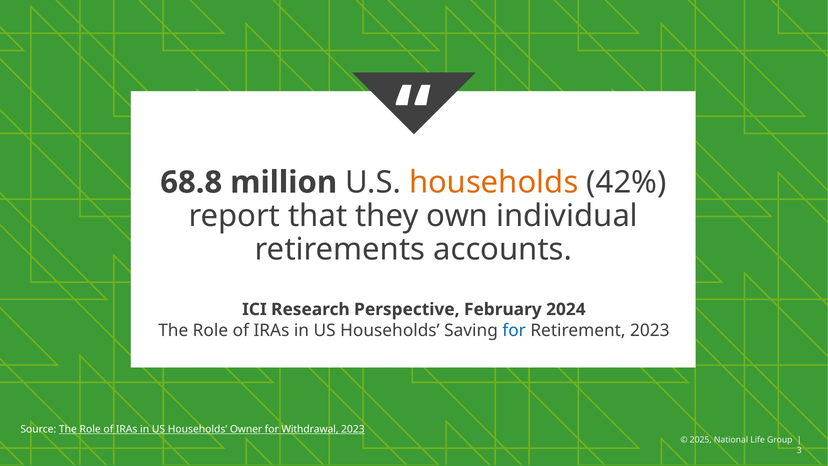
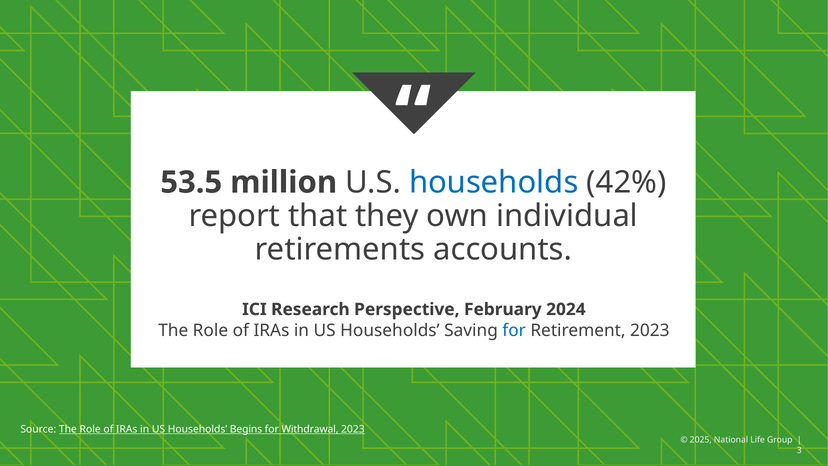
68.8: 68.8 -> 53.5
households at (494, 182) colour: orange -> blue
Owner: Owner -> Begins
